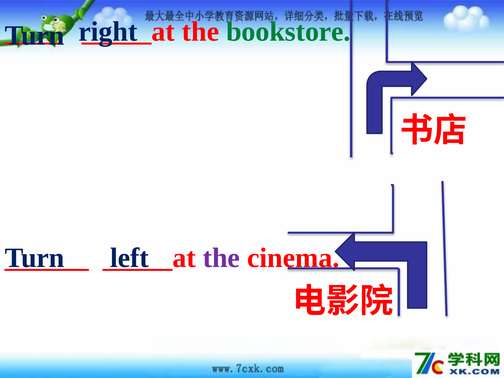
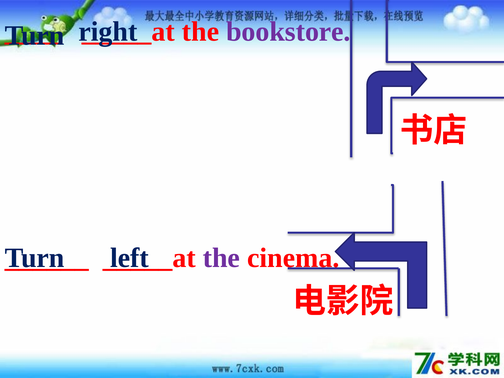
bookstore colour: green -> purple
